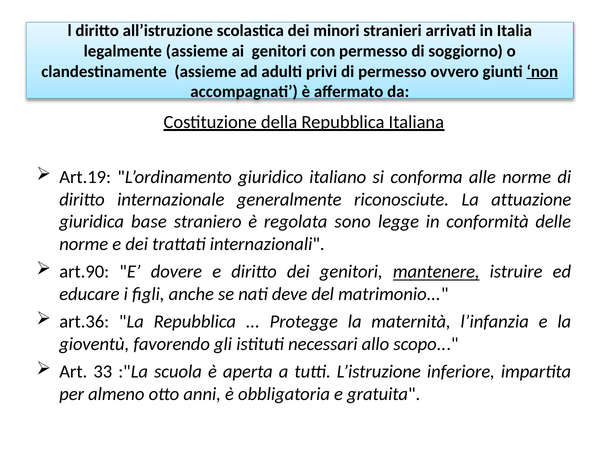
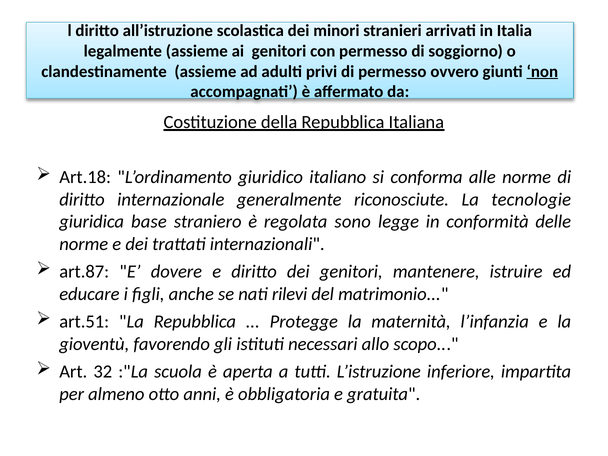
Art.19: Art.19 -> Art.18
attuazione: attuazione -> tecnologie
art.90: art.90 -> art.87
mantenere underline: present -> none
deve: deve -> rilevi
art.36: art.36 -> art.51
33: 33 -> 32
